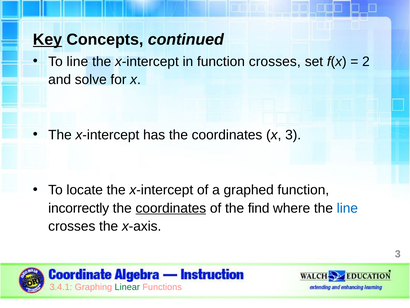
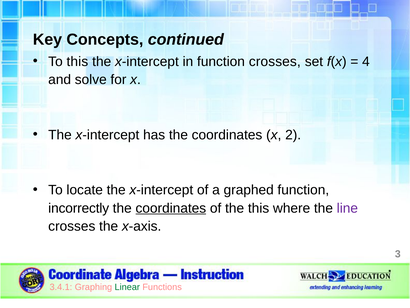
Key underline: present -> none
To line: line -> this
2: 2 -> 4
x 3: 3 -> 2
the find: find -> this
line at (347, 208) colour: blue -> purple
